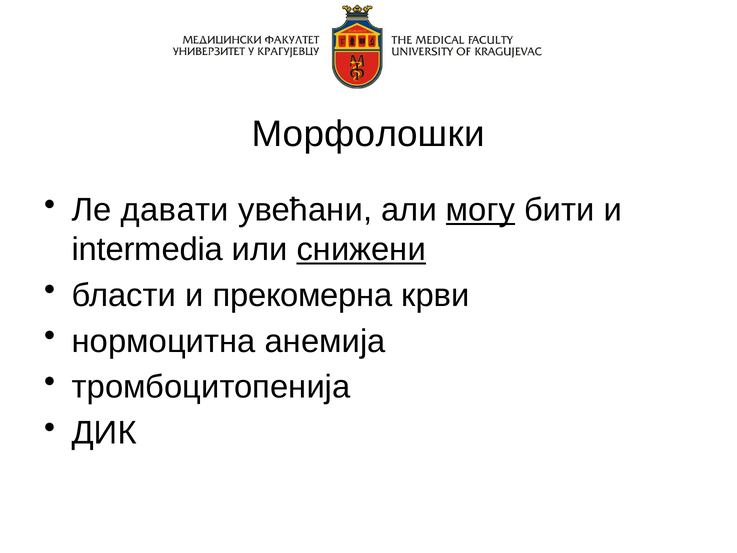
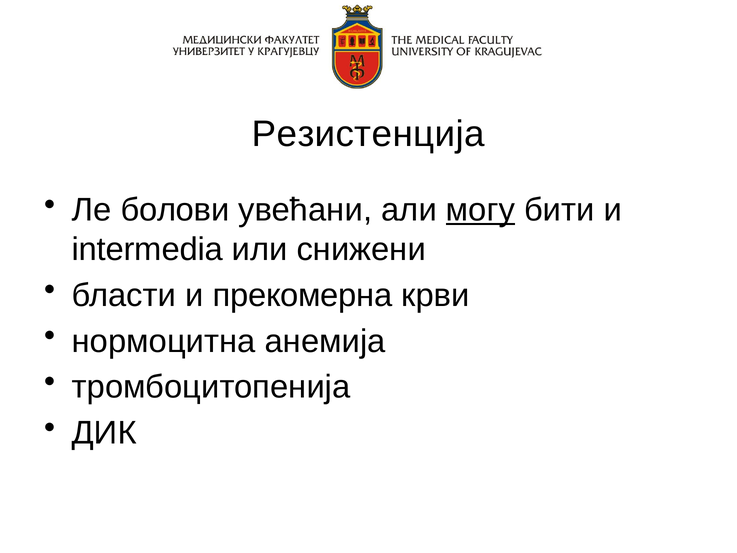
Морфолошки: Морфолошки -> Резистенција
давати: давати -> болови
снижени underline: present -> none
